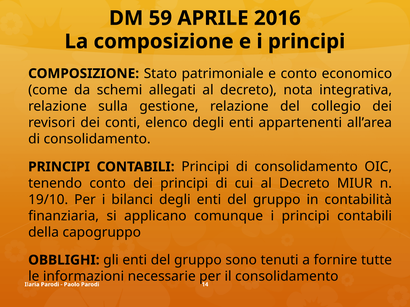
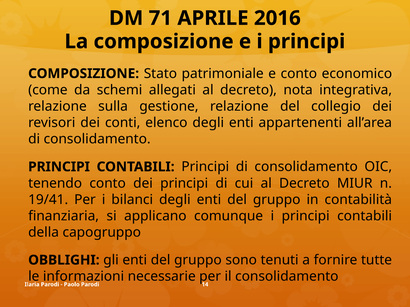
59: 59 -> 71
19/10: 19/10 -> 19/41
